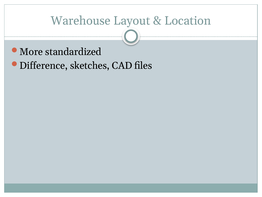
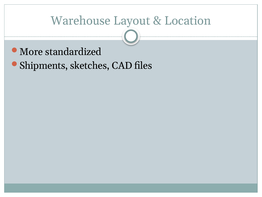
Difference: Difference -> Shipments
